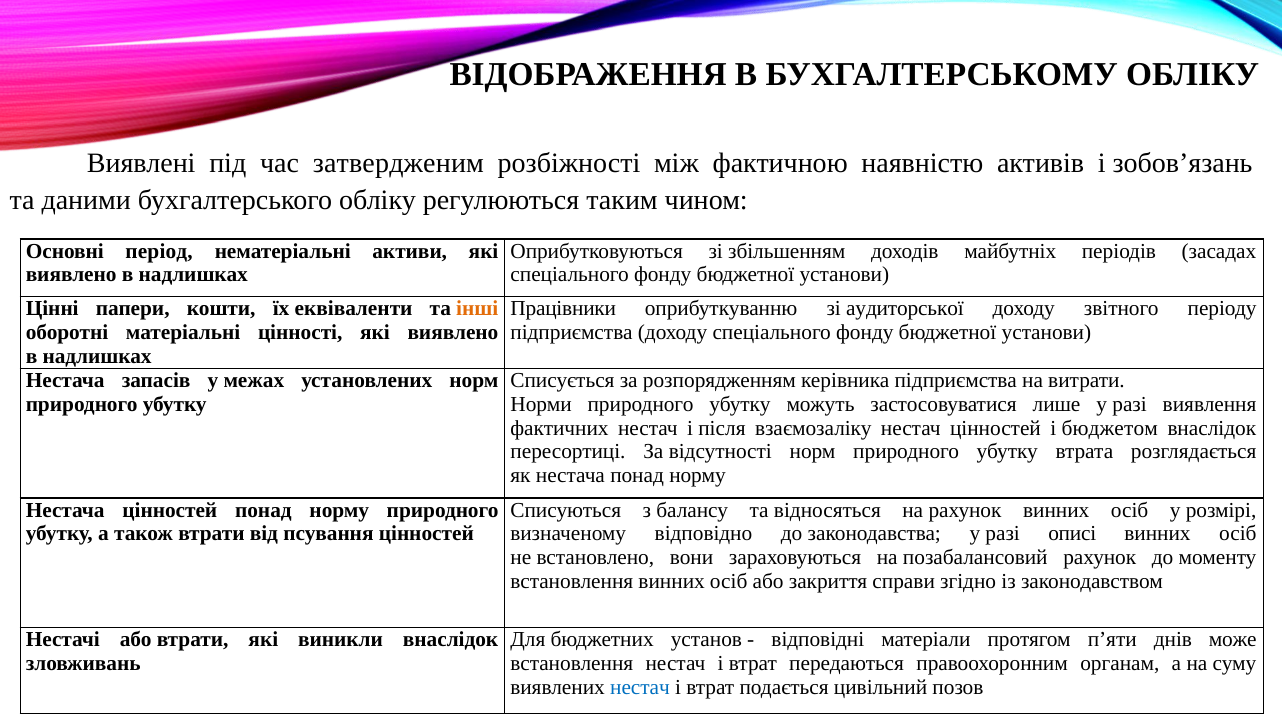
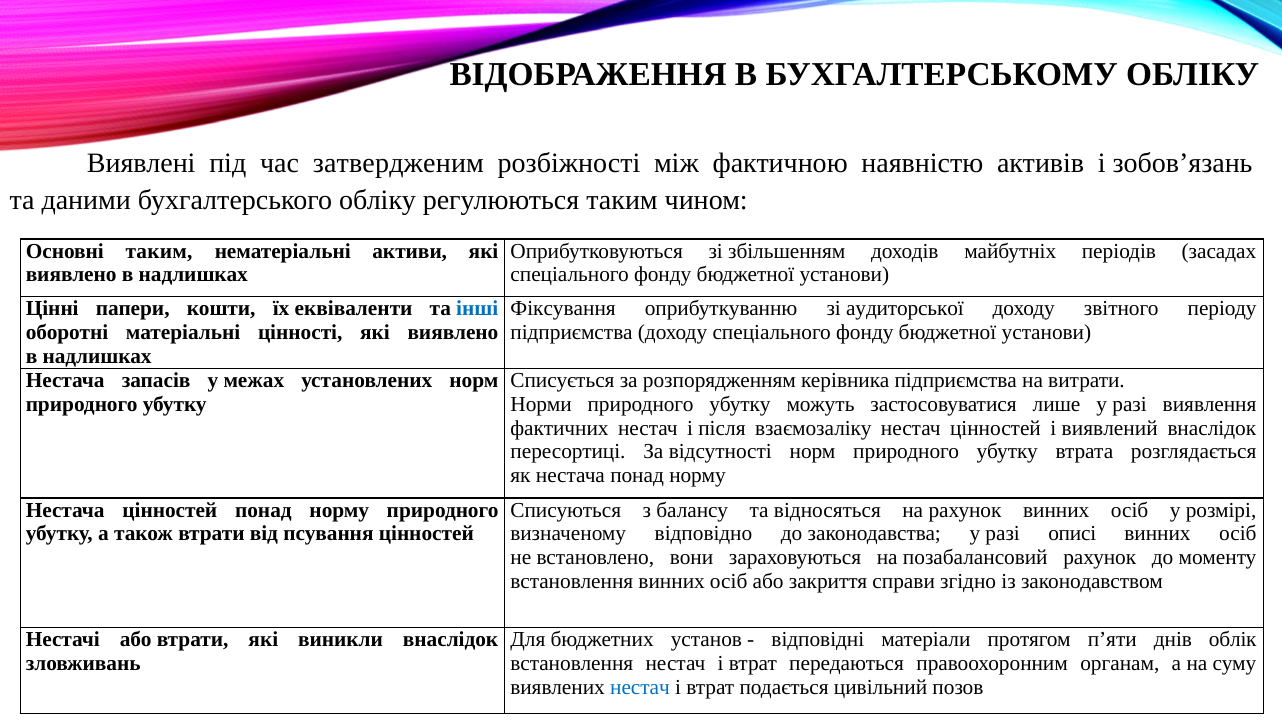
Основні період: період -> таким
інші colour: orange -> blue
Працівники: Працівники -> Фіксування
бюджетом: бюджетом -> виявлений
може: може -> облік
